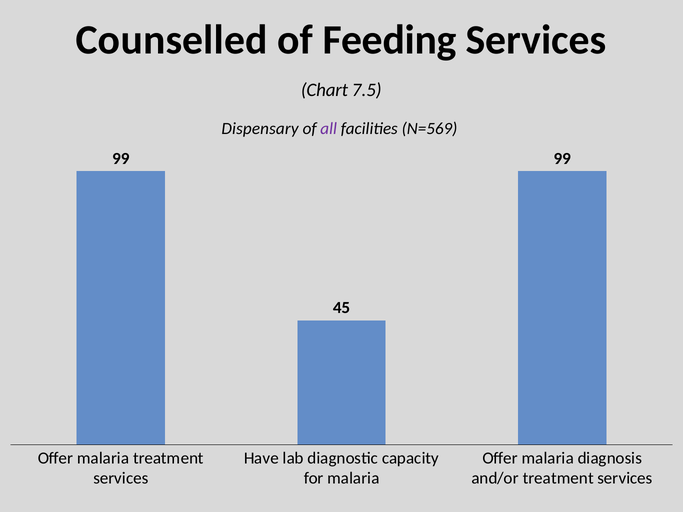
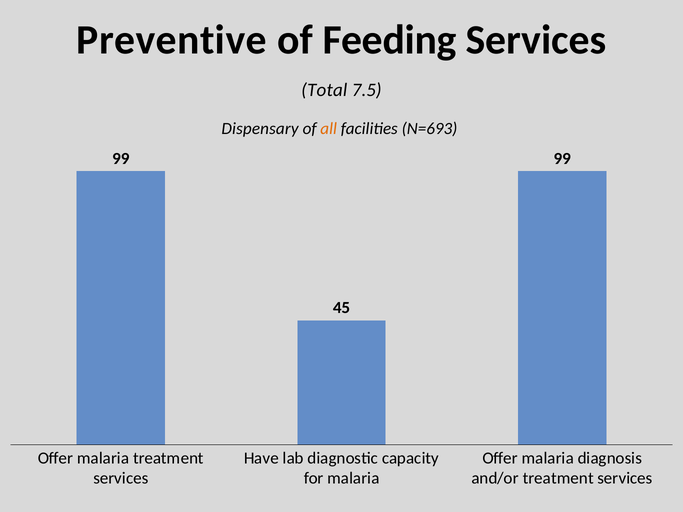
Counselled: Counselled -> Preventive
Chart: Chart -> Total
all colour: purple -> orange
N=569: N=569 -> N=693
